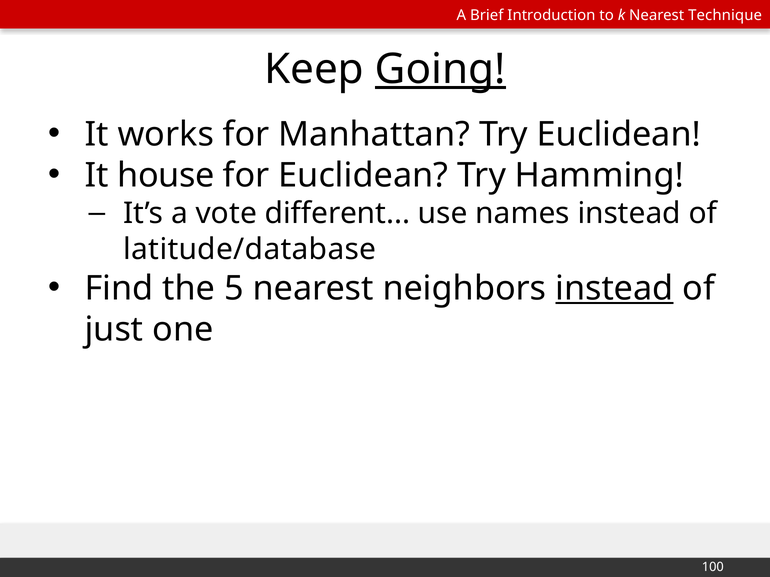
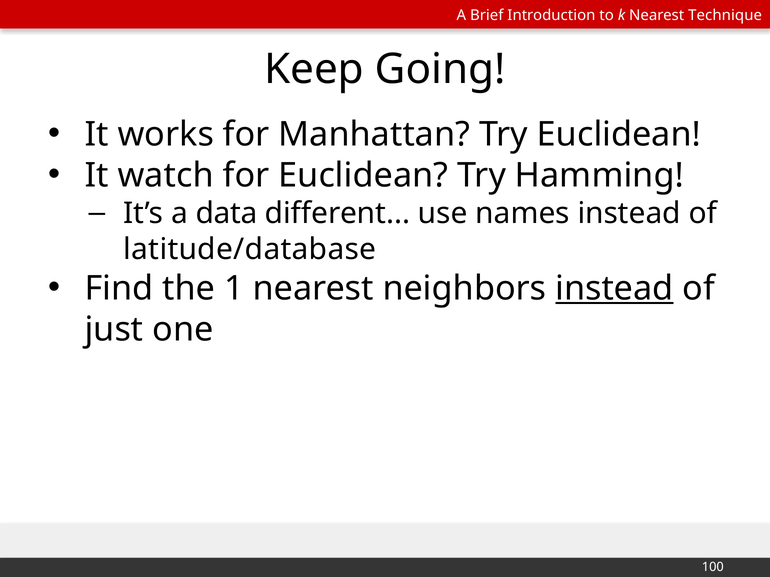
Going underline: present -> none
house: house -> watch
vote: vote -> data
5: 5 -> 1
